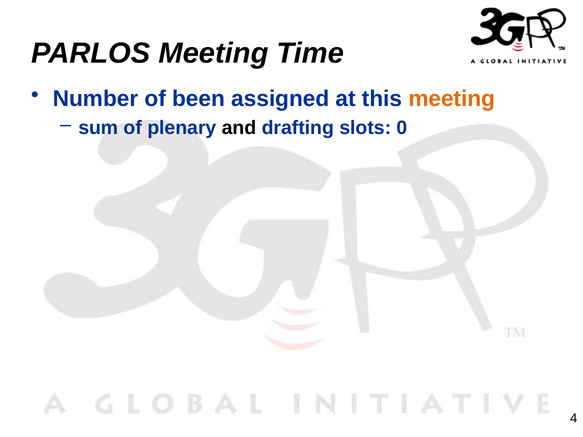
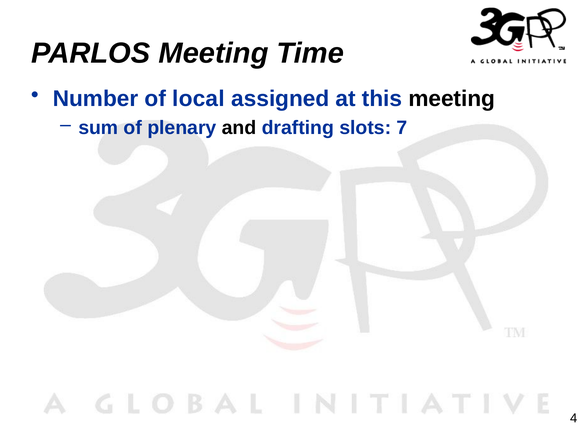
been: been -> local
meeting at (452, 99) colour: orange -> black
0: 0 -> 7
